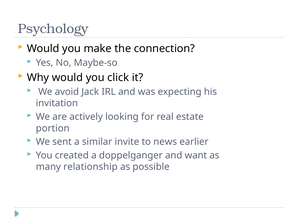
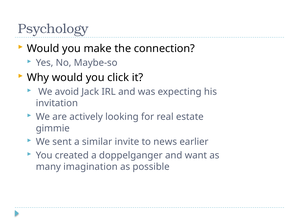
portion: portion -> gimmie
relationship: relationship -> imagination
